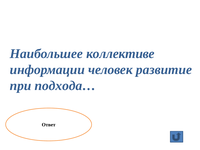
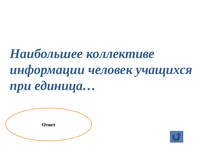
развитие: развитие -> учащихся
подхода…: подхода… -> единица…
